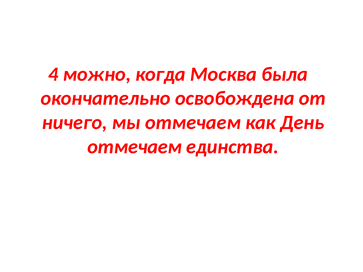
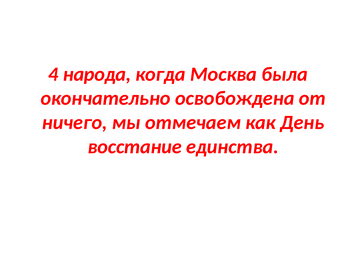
можно: можно -> народа
отмечаем at (135, 147): отмечаем -> восстание
